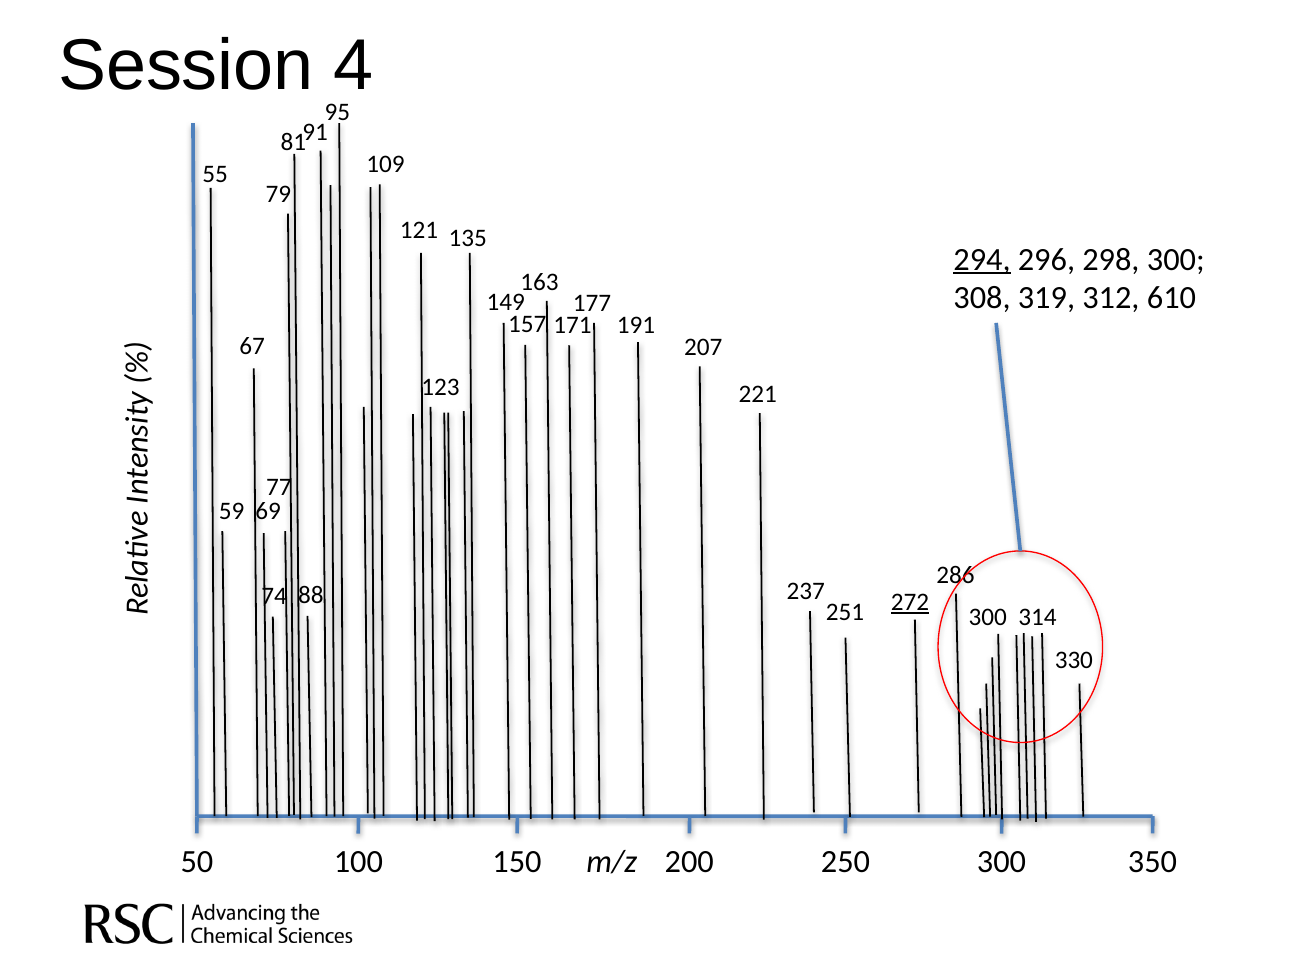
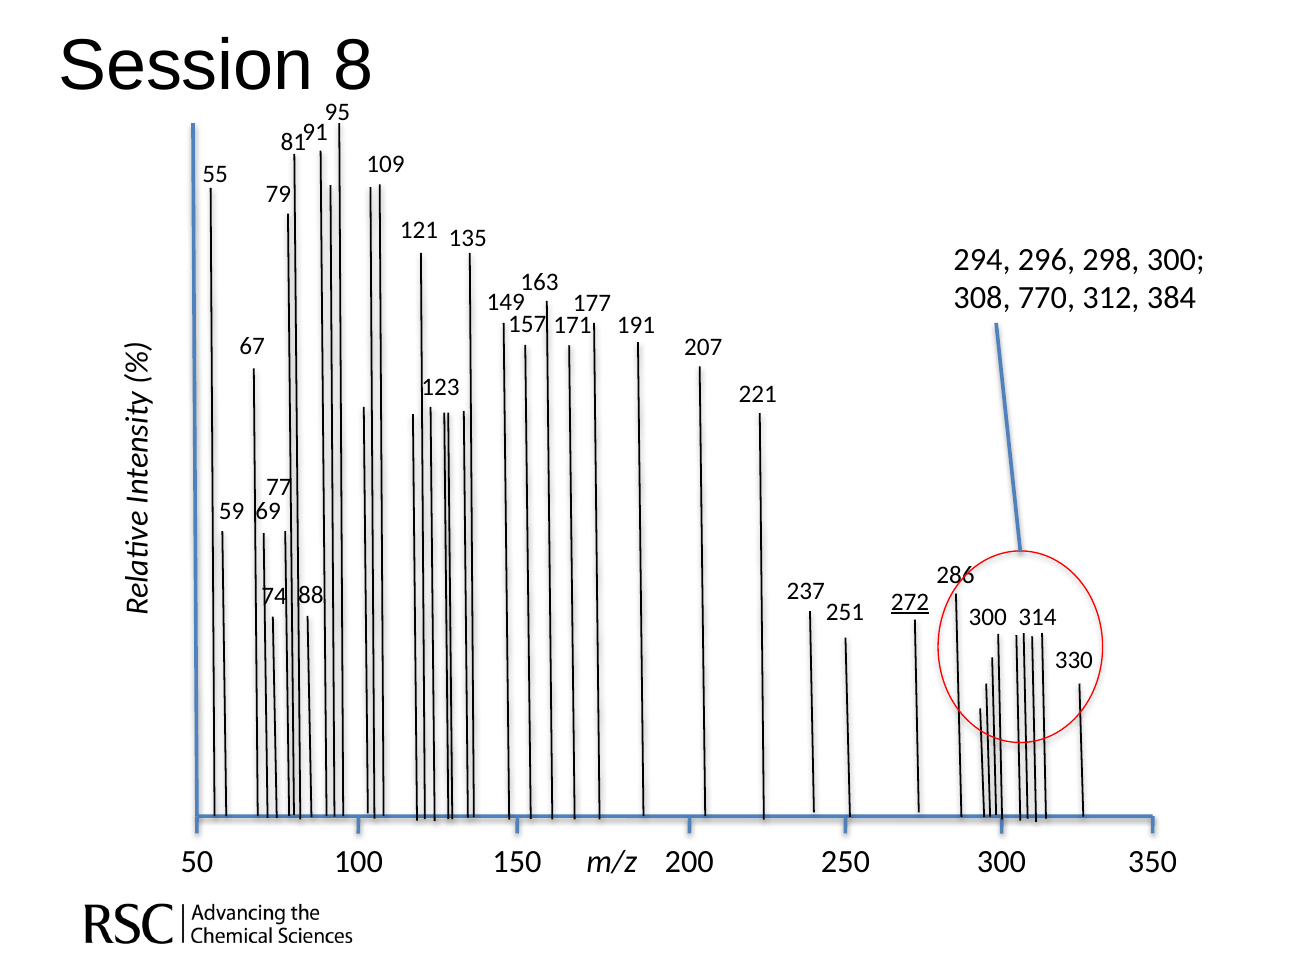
4: 4 -> 8
294 underline: present -> none
319: 319 -> 770
610: 610 -> 384
